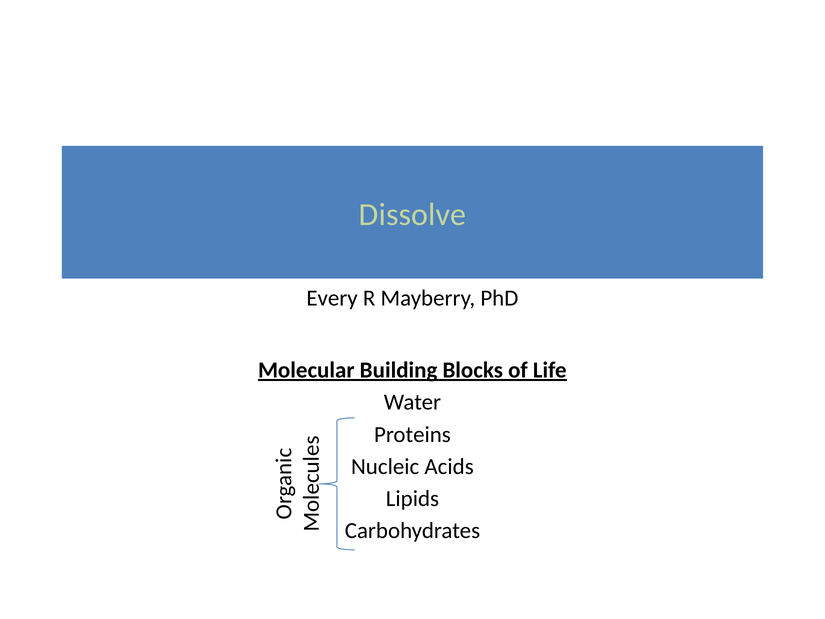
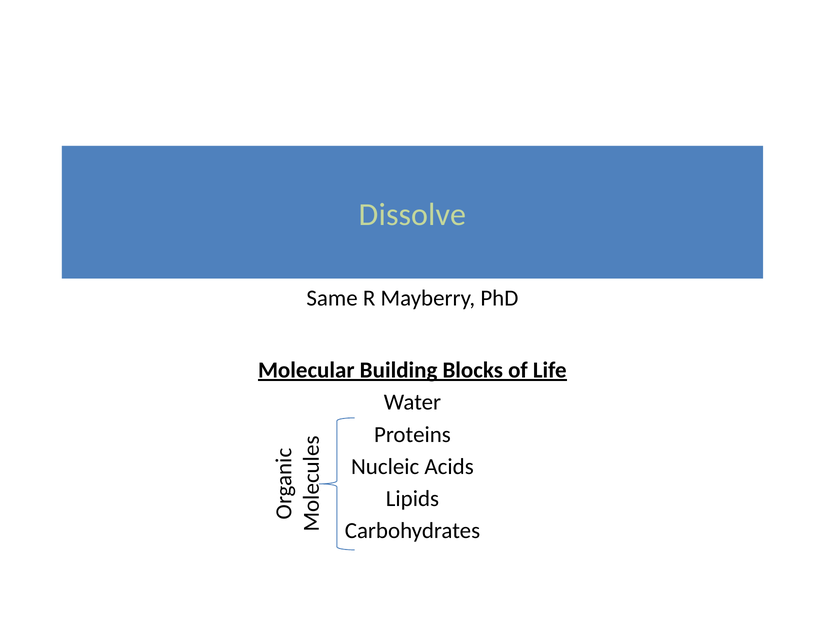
Every: Every -> Same
